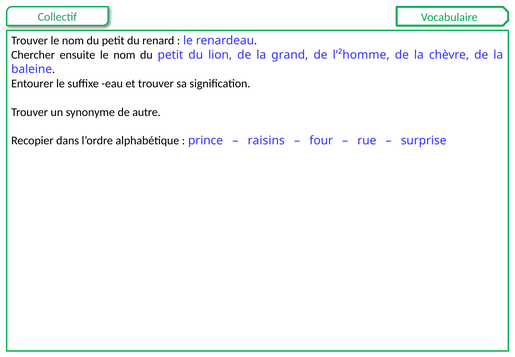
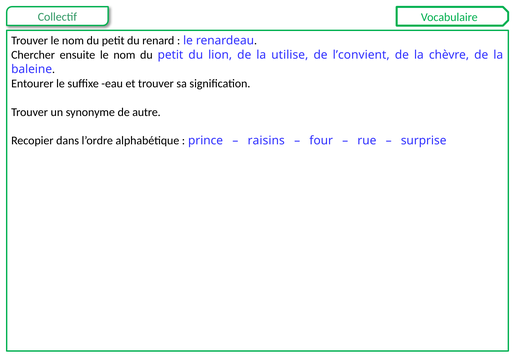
grand: grand -> utilise
l’²homme: l’²homme -> l’convient
